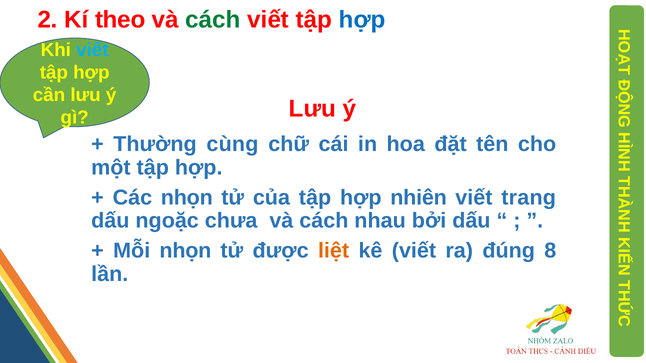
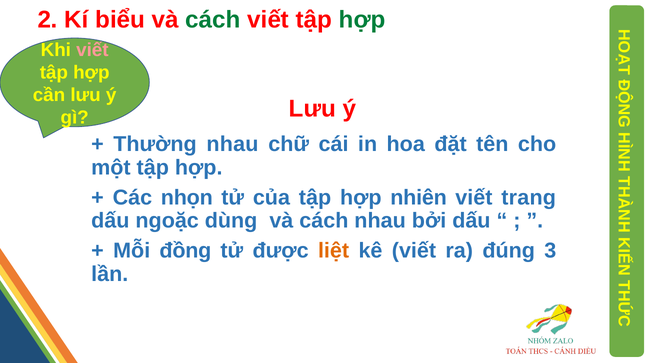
theo: theo -> biểu
hợp at (362, 20) colour: blue -> green
viết at (92, 50) colour: light blue -> pink
Thường cùng: cùng -> nhau
chưa: chưa -> dùng
Mỗi nhọn: nhọn -> đồng
8: 8 -> 3
